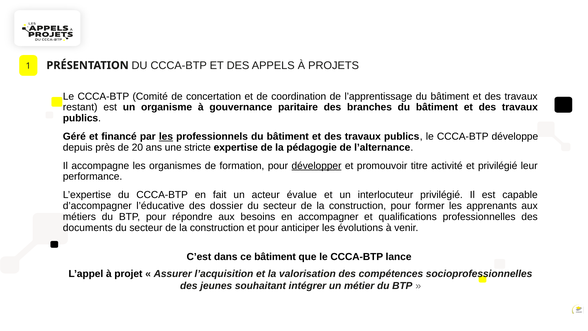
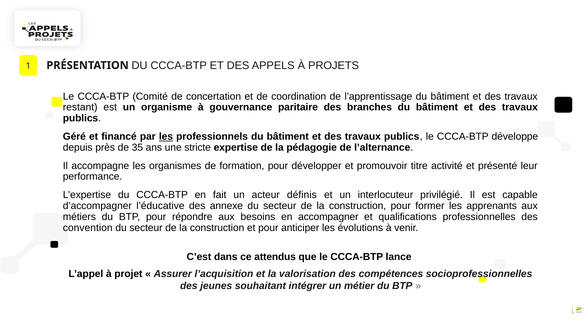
20: 20 -> 35
développer underline: present -> none
et privilégié: privilégié -> présenté
évalue: évalue -> définis
dossier: dossier -> annexe
documents: documents -> convention
ce bâtiment: bâtiment -> attendus
